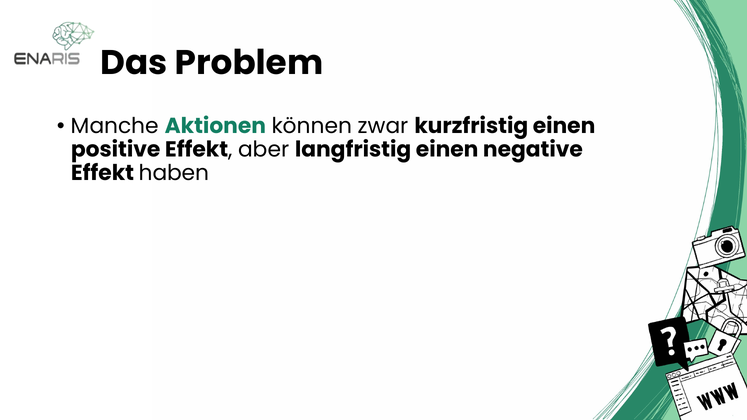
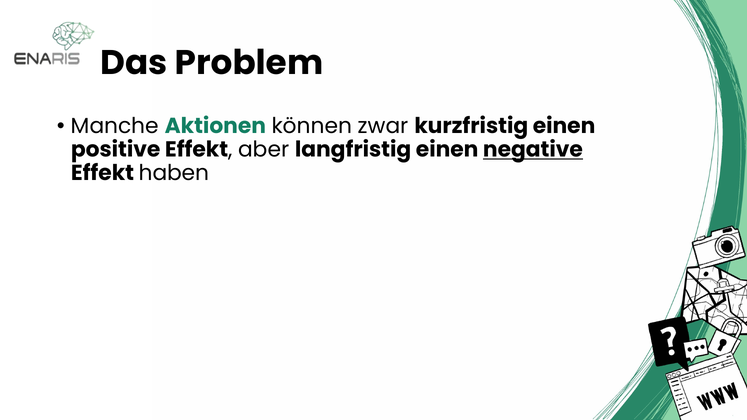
negative underline: none -> present
